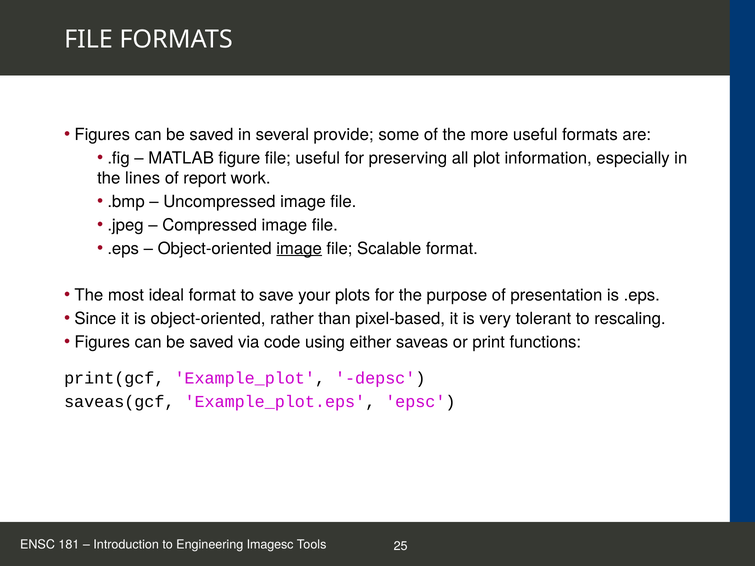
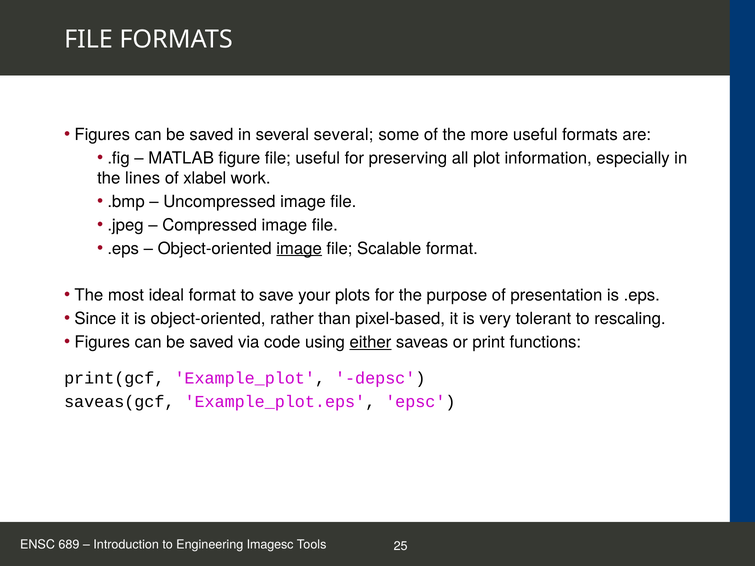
several provide: provide -> several
report: report -> xlabel
either underline: none -> present
181: 181 -> 689
